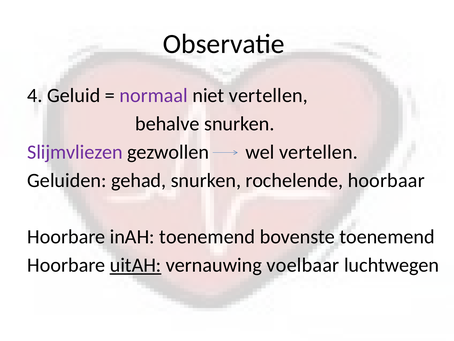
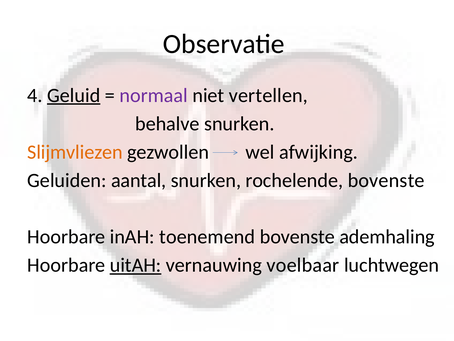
Geluid underline: none -> present
Slijmvliezen colour: purple -> orange
wel vertellen: vertellen -> afwijking
gehad: gehad -> aantal
rochelende hoorbaar: hoorbaar -> bovenste
bovenste toenemend: toenemend -> ademhaling
